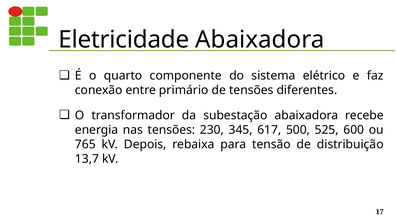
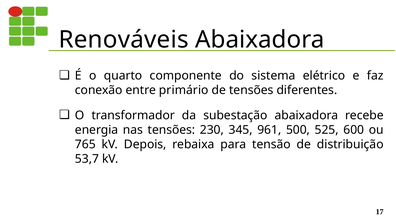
Eletricidade: Eletricidade -> Renováveis
617: 617 -> 961
13,7: 13,7 -> 53,7
